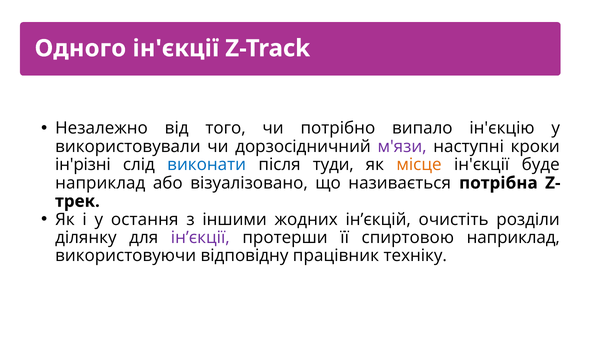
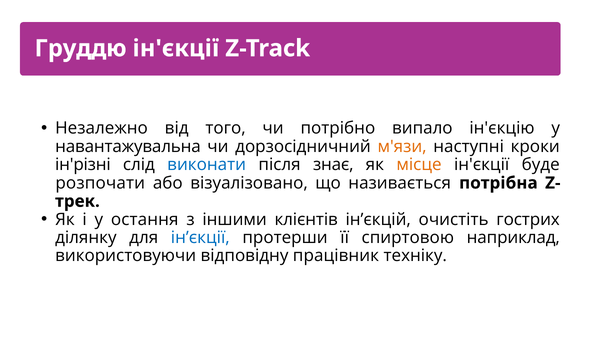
Одного: Одного -> Груддю
використовували: використовували -> навантажувальна
м'язи colour: purple -> orange
туди: туди -> знає
наприклад at (100, 183): наприклад -> розпочати
жодних: жодних -> клієнтів
розділи: розділи -> гострих
ін’єкції colour: purple -> blue
